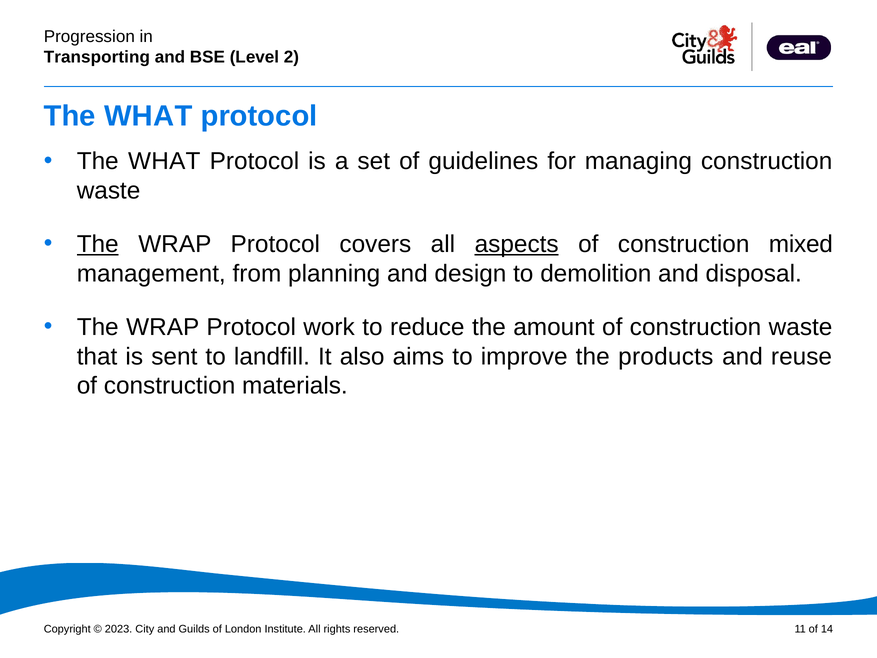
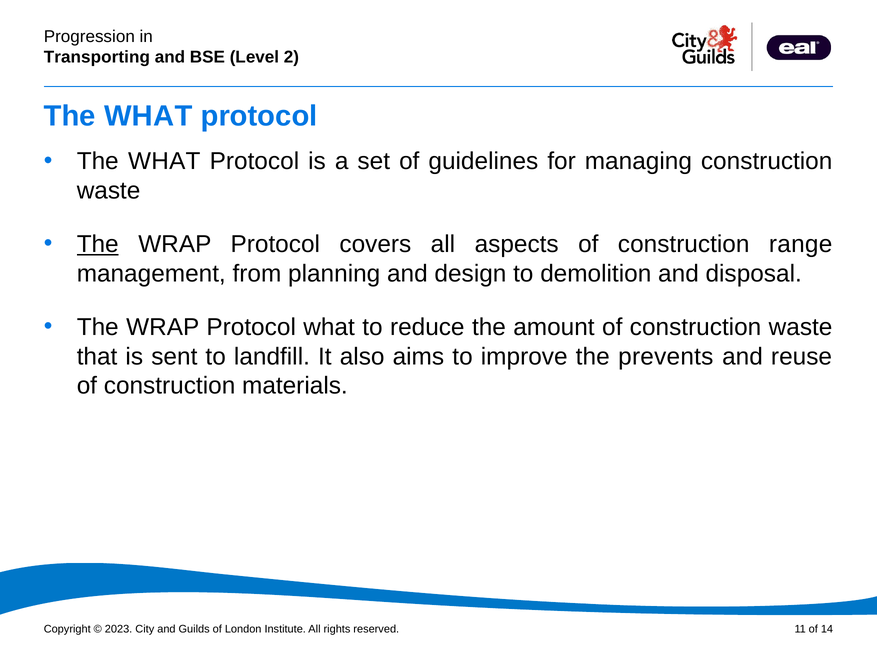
aspects underline: present -> none
mixed: mixed -> range
Protocol work: work -> what
products: products -> prevents
